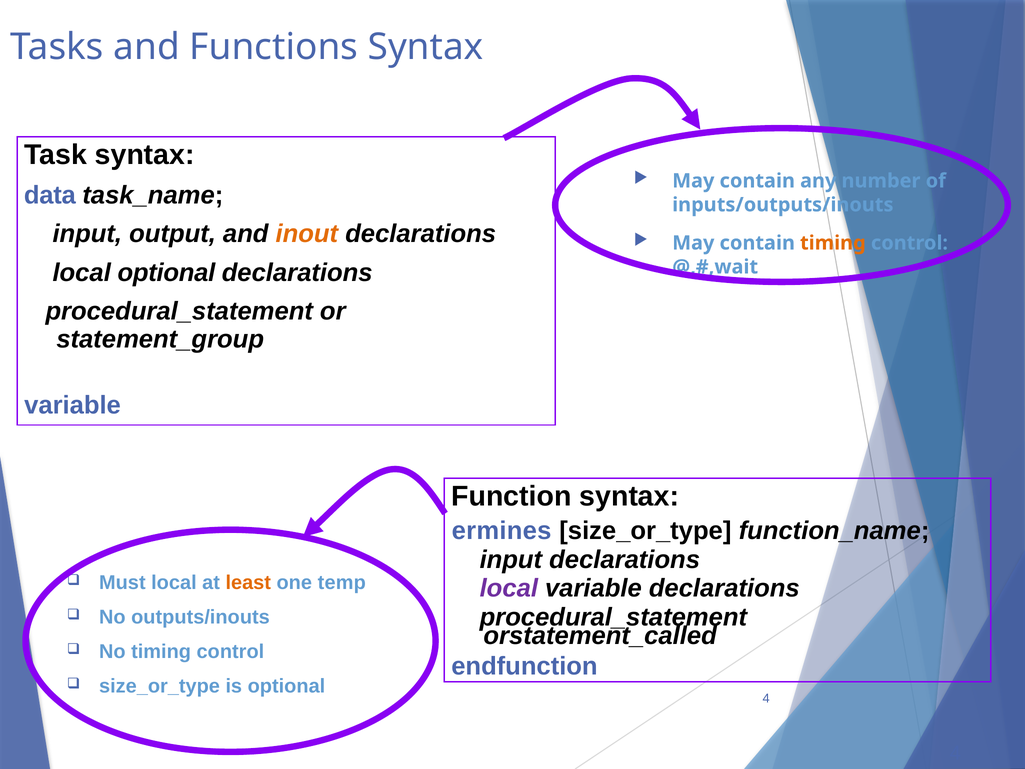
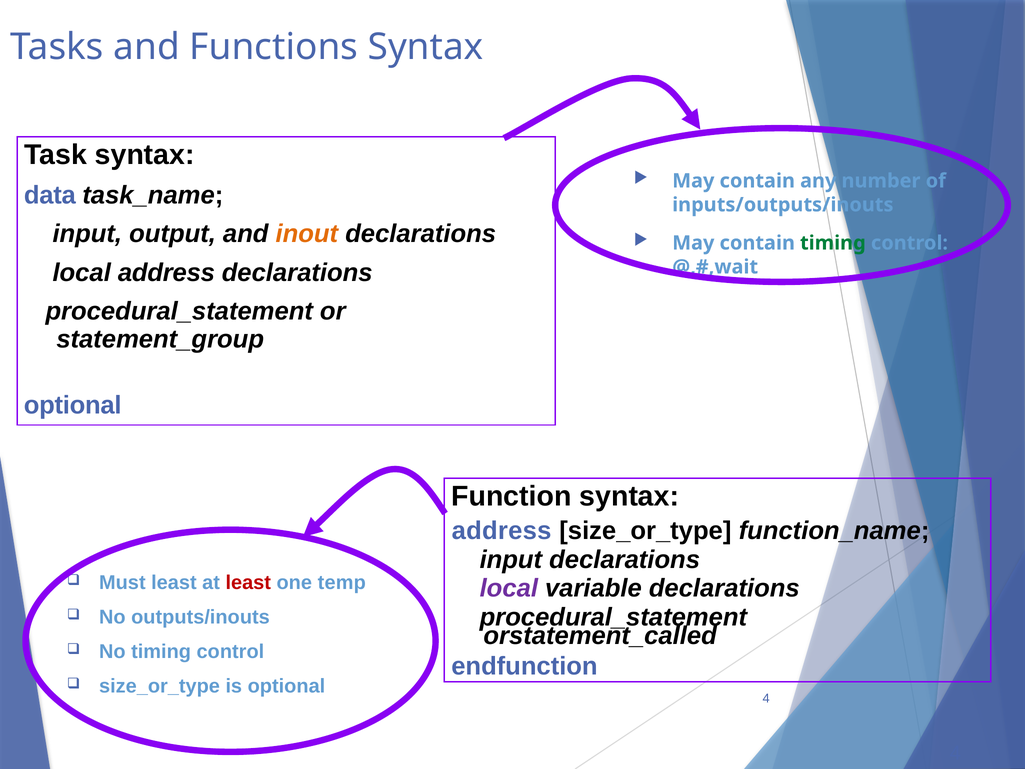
timing at (833, 243) colour: orange -> green
local optional: optional -> address
variable at (73, 405): variable -> optional
ermines at (502, 531): ermines -> address
Must local: local -> least
least at (248, 583) colour: orange -> red
